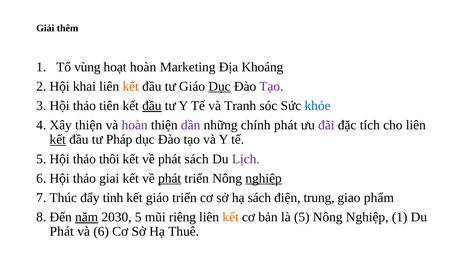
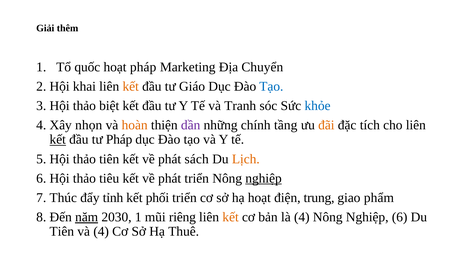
vùng: vùng -> quốc
hoạt hoàn: hoàn -> pháp
Khoáng: Khoáng -> Chuyển
Dục at (220, 86) underline: present -> none
Tạo at (271, 86) colour: purple -> blue
tiên: tiên -> biệt
đầu at (152, 106) underline: present -> none
thiện at (89, 125): thiện -> nhọn
hoàn at (135, 125) colour: purple -> orange
chính phát: phát -> tầng
đãi colour: purple -> orange
thảo thôi: thôi -> tiên
Lịch colour: purple -> orange
giai: giai -> tiêu
phát at (170, 178) underline: present -> none
kết giáo: giáo -> phối
hạ sách: sách -> hoạt
2030 5: 5 -> 1
là 5: 5 -> 4
Nghiệp 1: 1 -> 6
Phát at (62, 232): Phát -> Tiên
và 6: 6 -> 4
